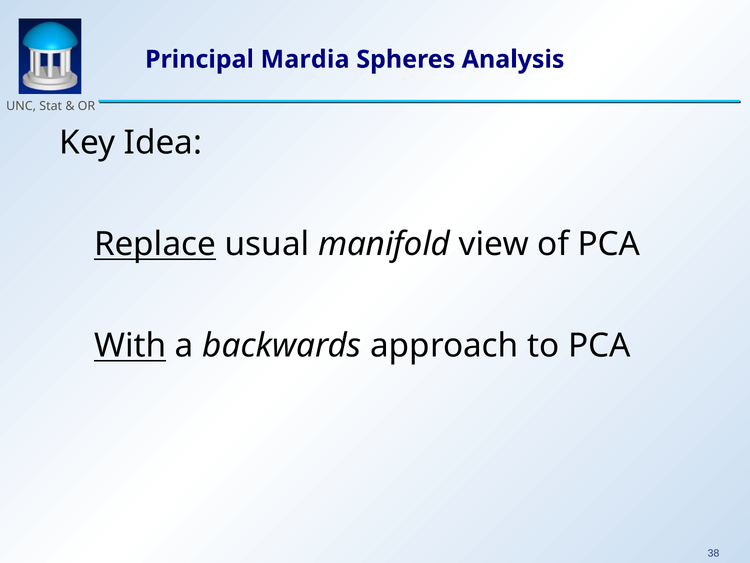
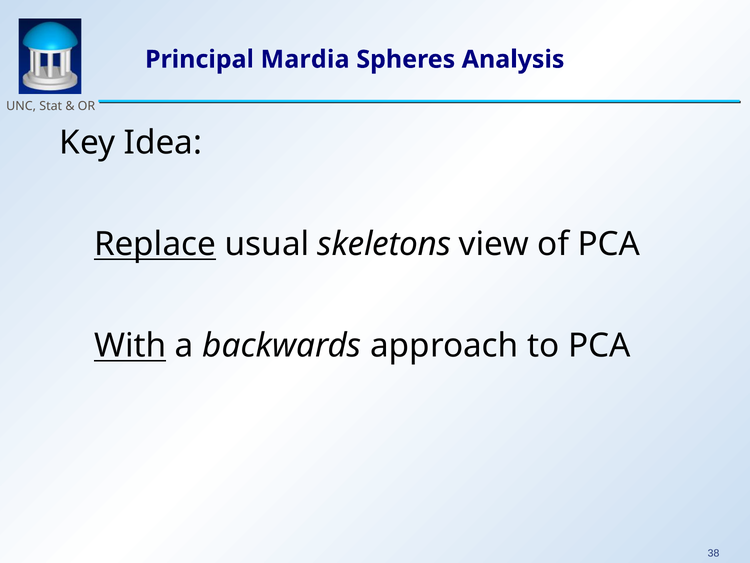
manifold: manifold -> skeletons
